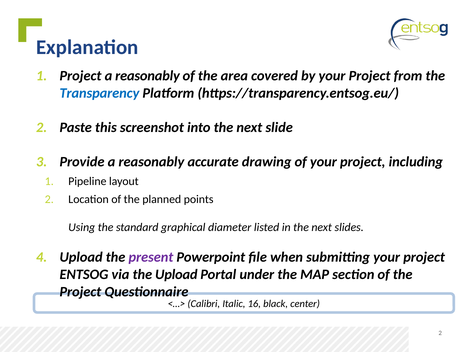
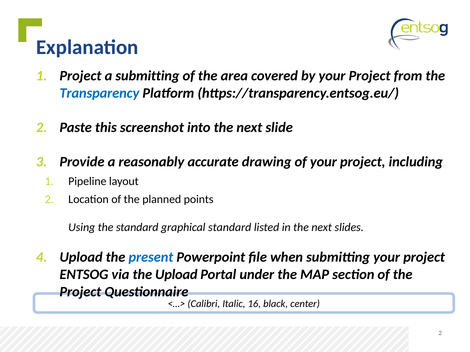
reasonably at (148, 76): reasonably -> submitting
graphical diameter: diameter -> standard
present colour: purple -> blue
